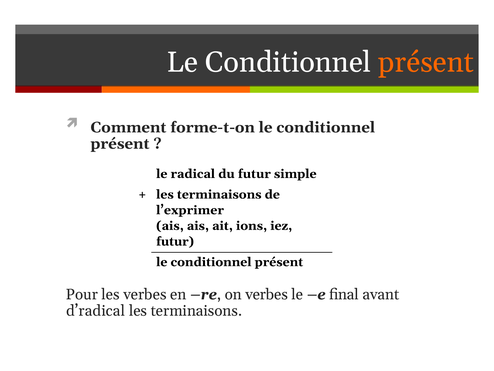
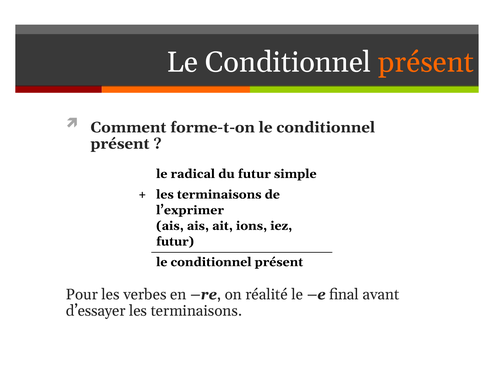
on verbes: verbes -> réalité
d’radical: d’radical -> d’essayer
